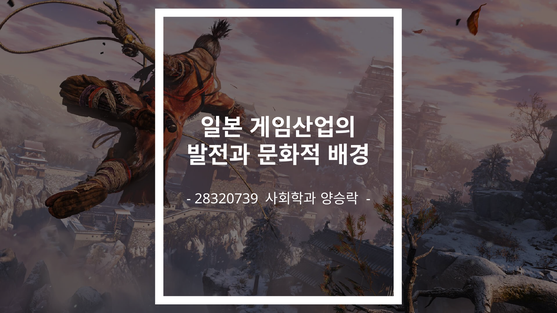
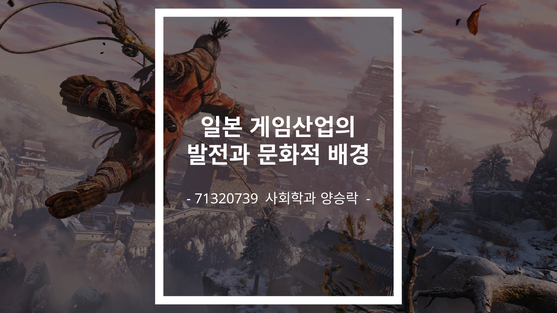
28320739: 28320739 -> 71320739
